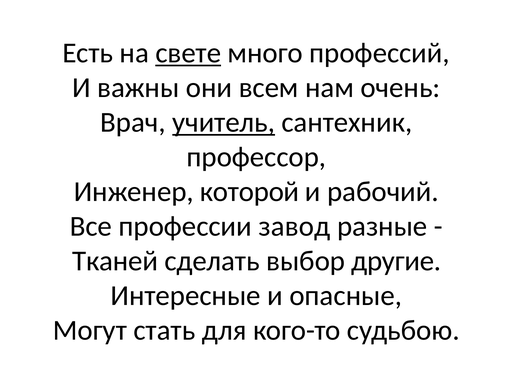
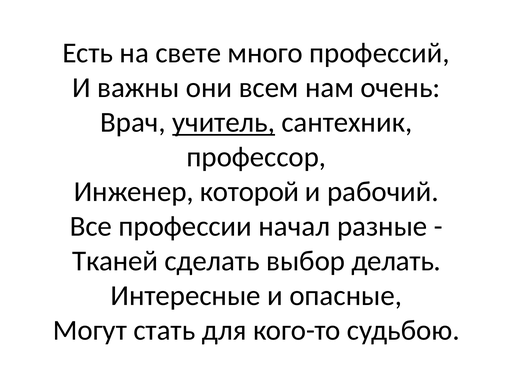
свете underline: present -> none
завод: завод -> начал
другие: другие -> делать
